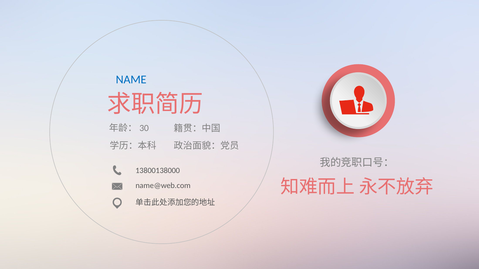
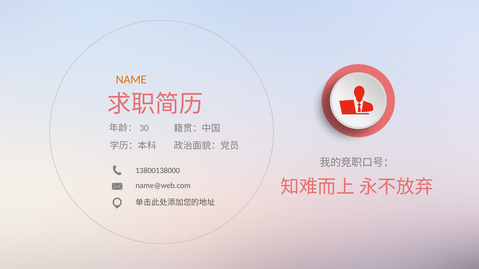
NAME colour: blue -> orange
